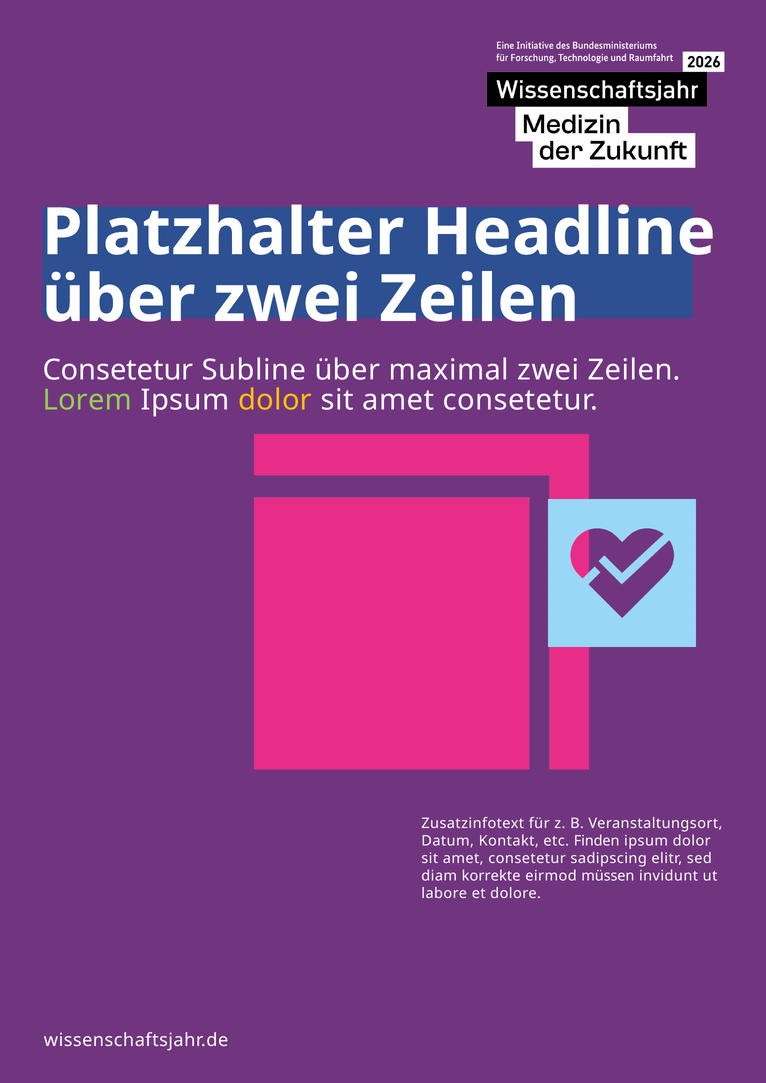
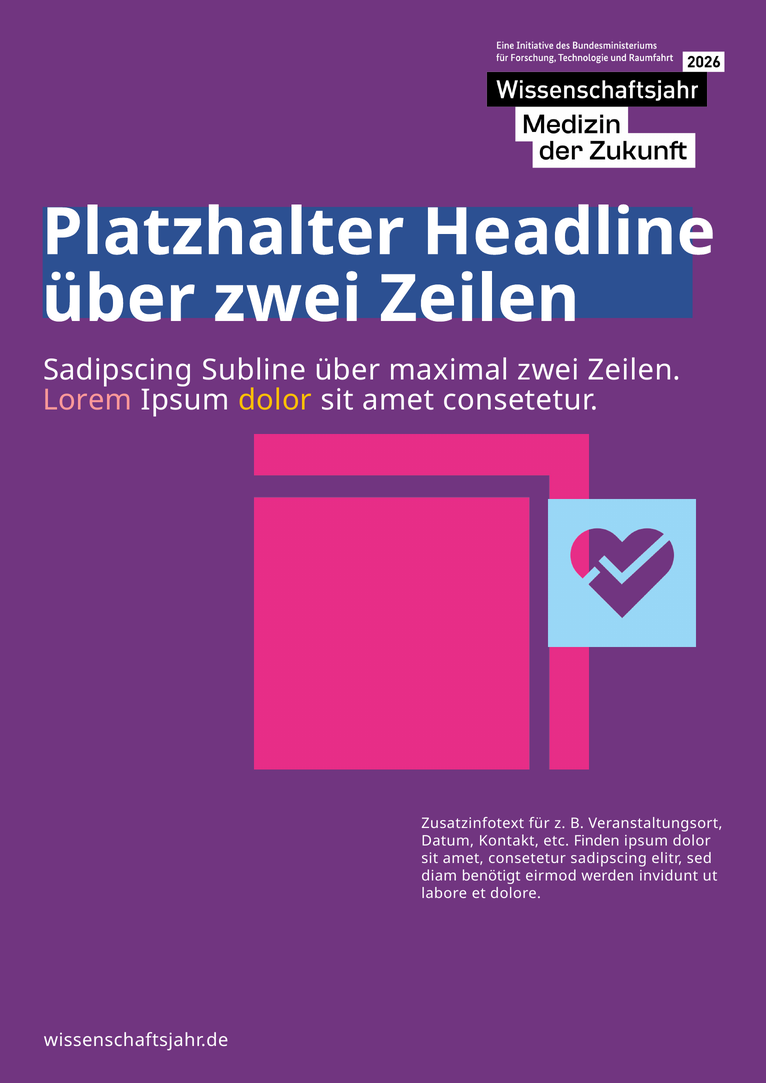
Consetetur at (118, 370): Consetetur -> Sadipscing
Lorem colour: light green -> pink
korrekte: korrekte -> benötigt
müssen: müssen -> werden
